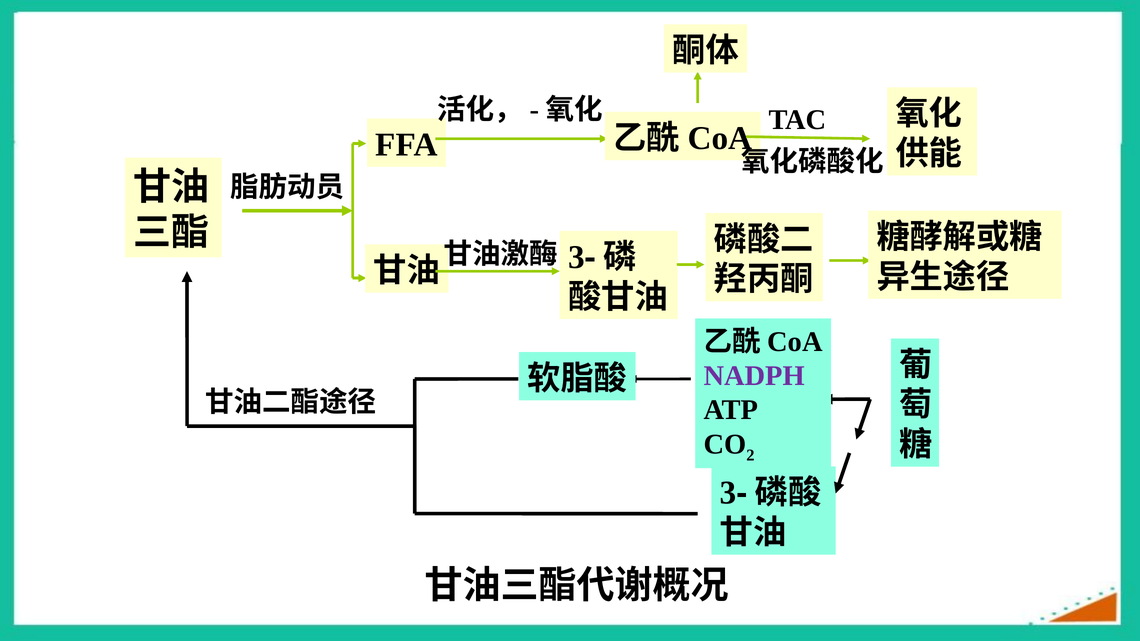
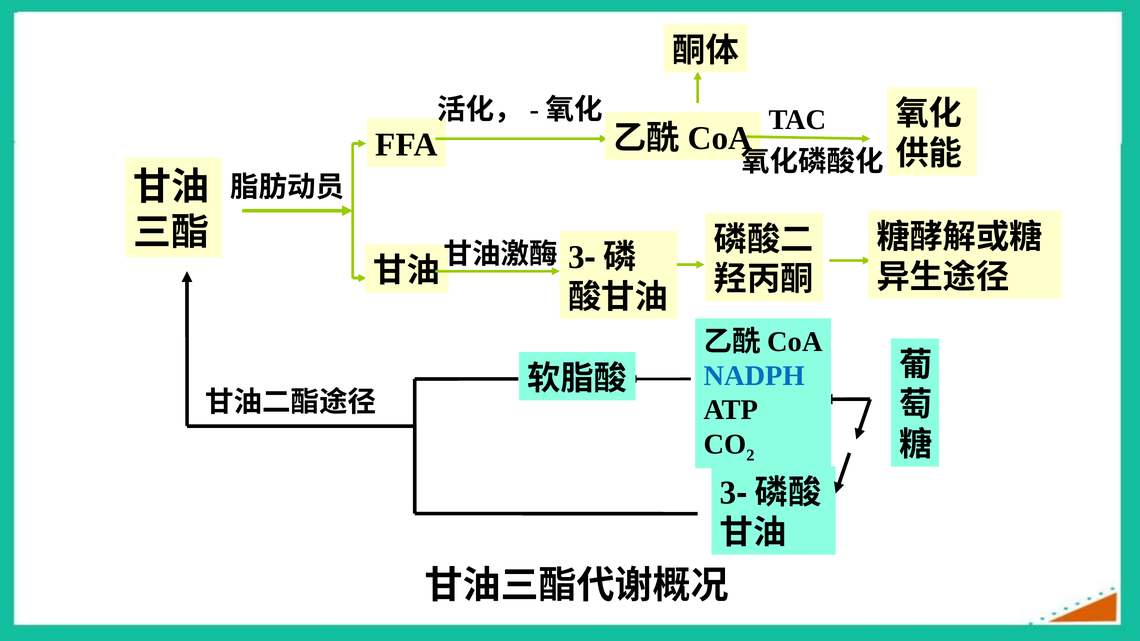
NADPH colour: purple -> blue
